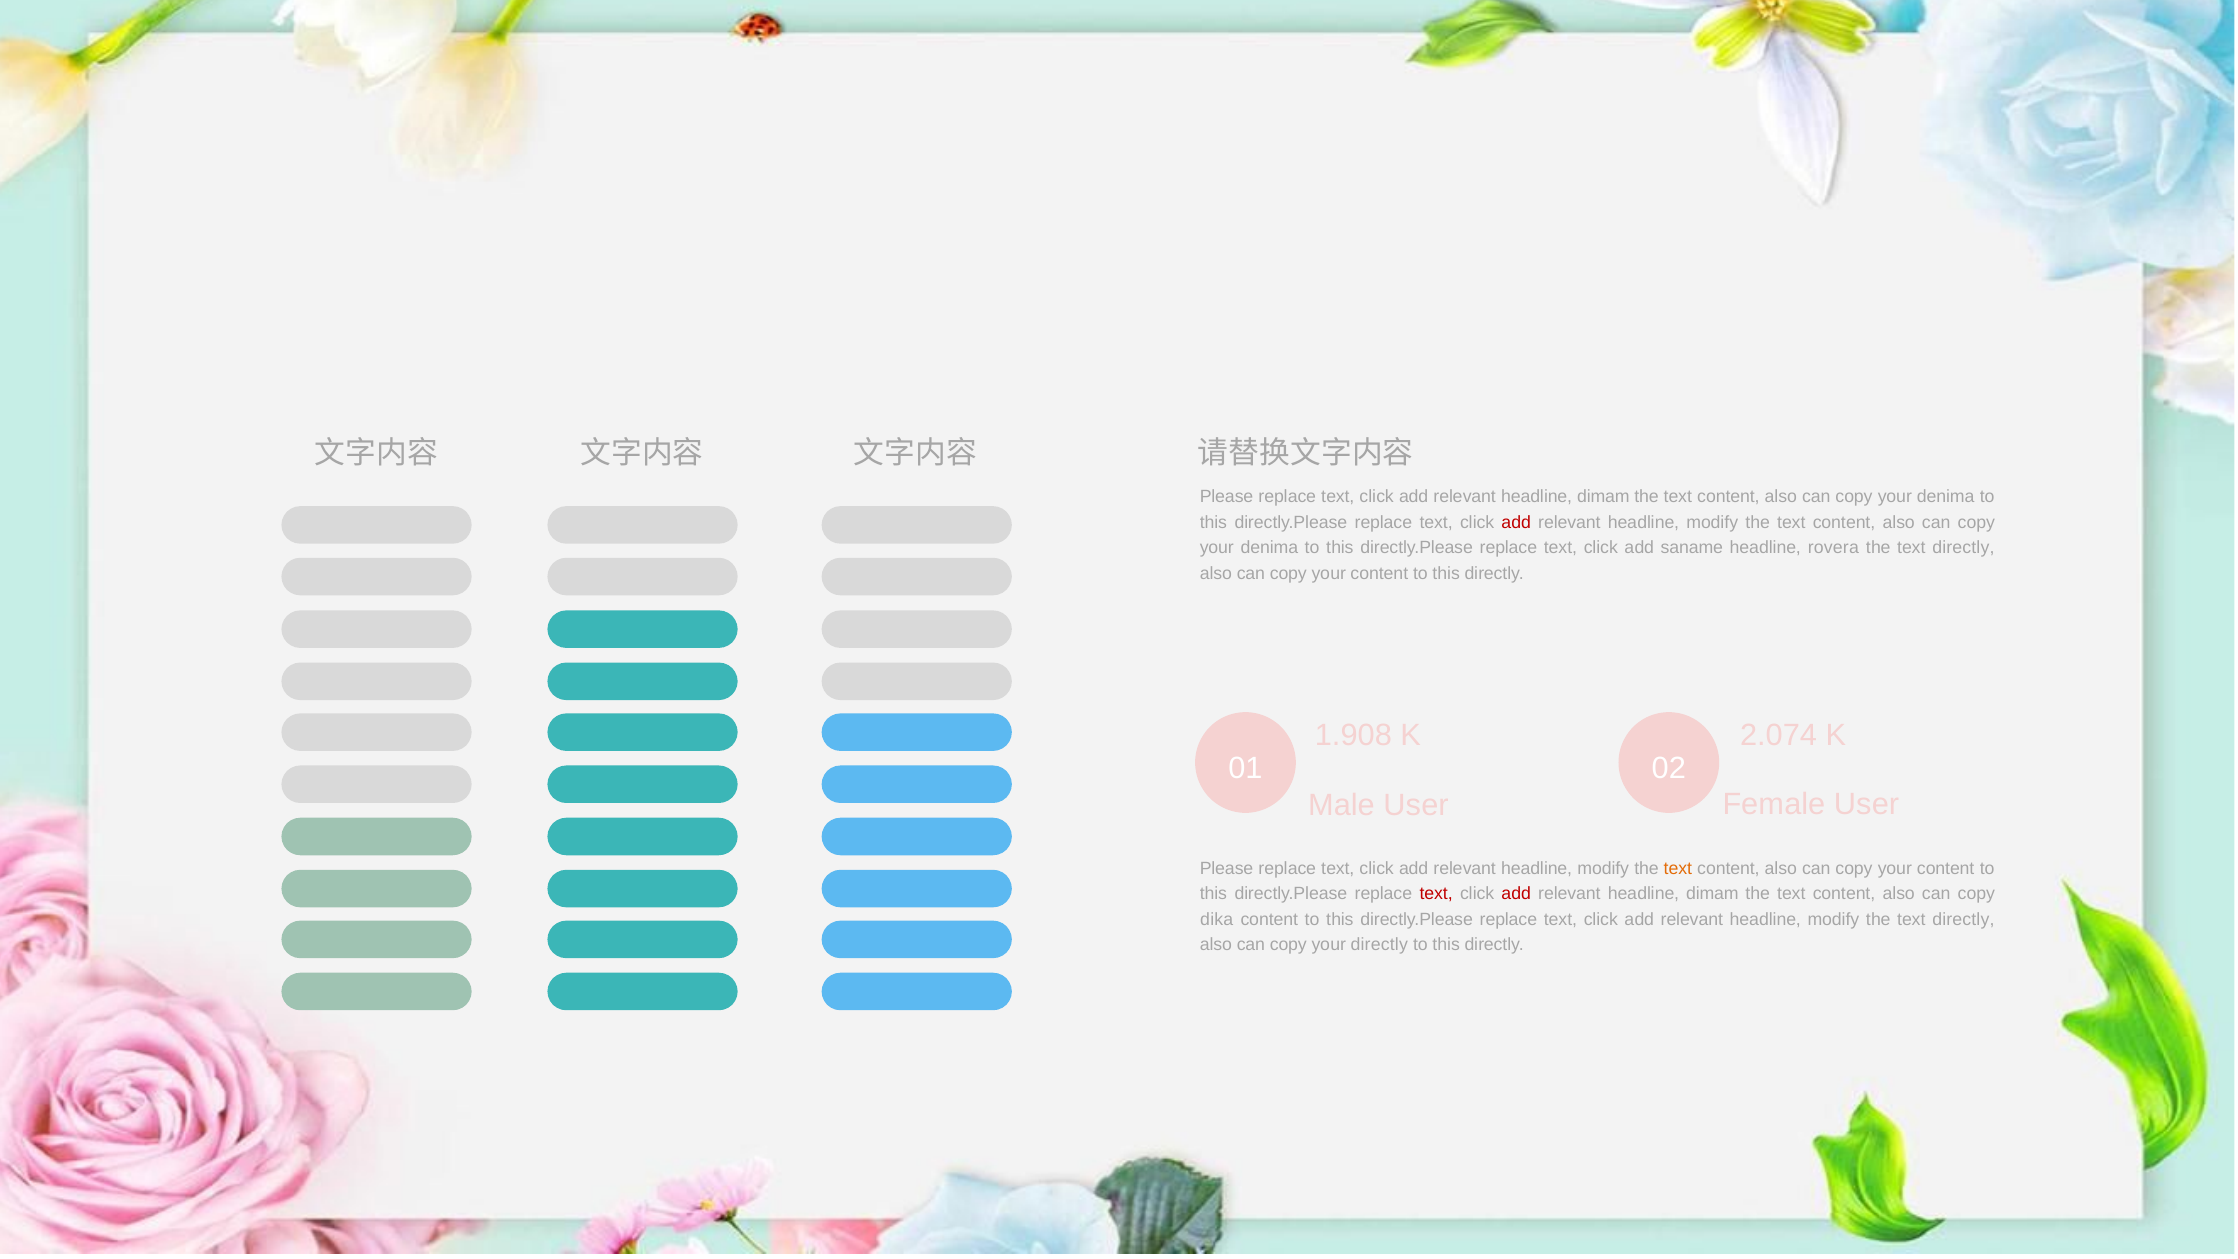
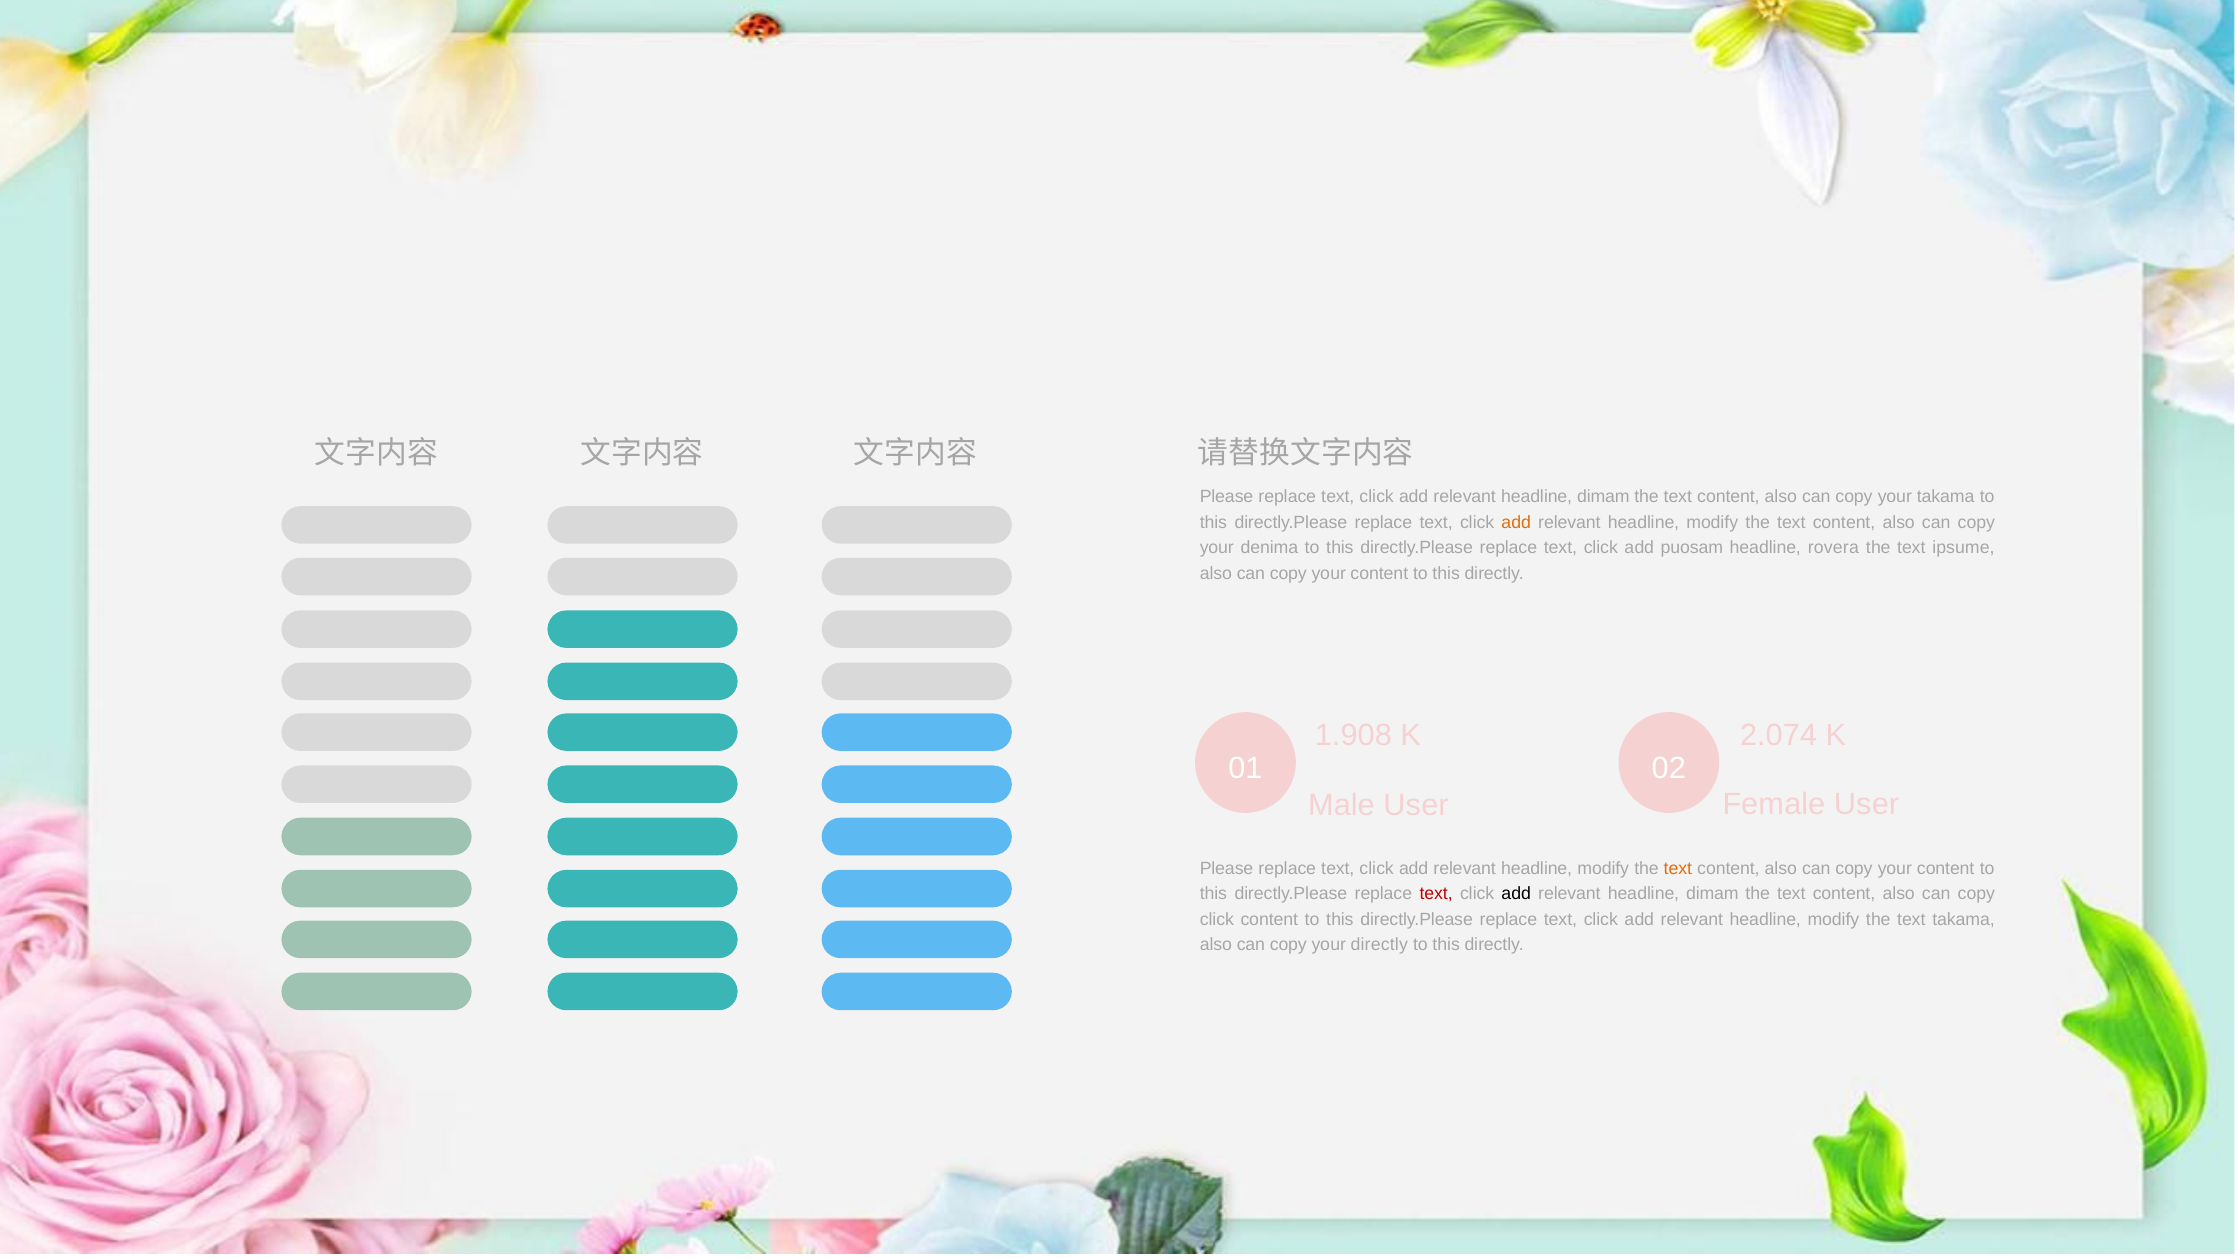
denima at (1946, 497): denima -> takama
add at (1516, 522) colour: red -> orange
saname: saname -> puosam
directly at (1963, 548): directly -> ipsume
add at (1516, 894) colour: red -> black
dika at (1217, 919): dika -> click
modify the text directly: directly -> takama
